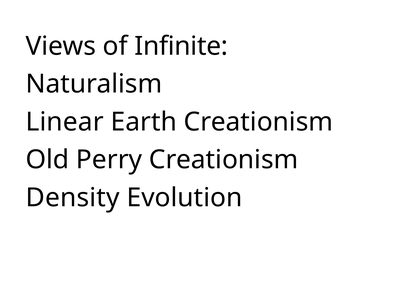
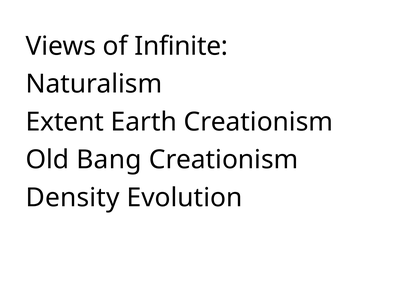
Linear: Linear -> Extent
Perry: Perry -> Bang
